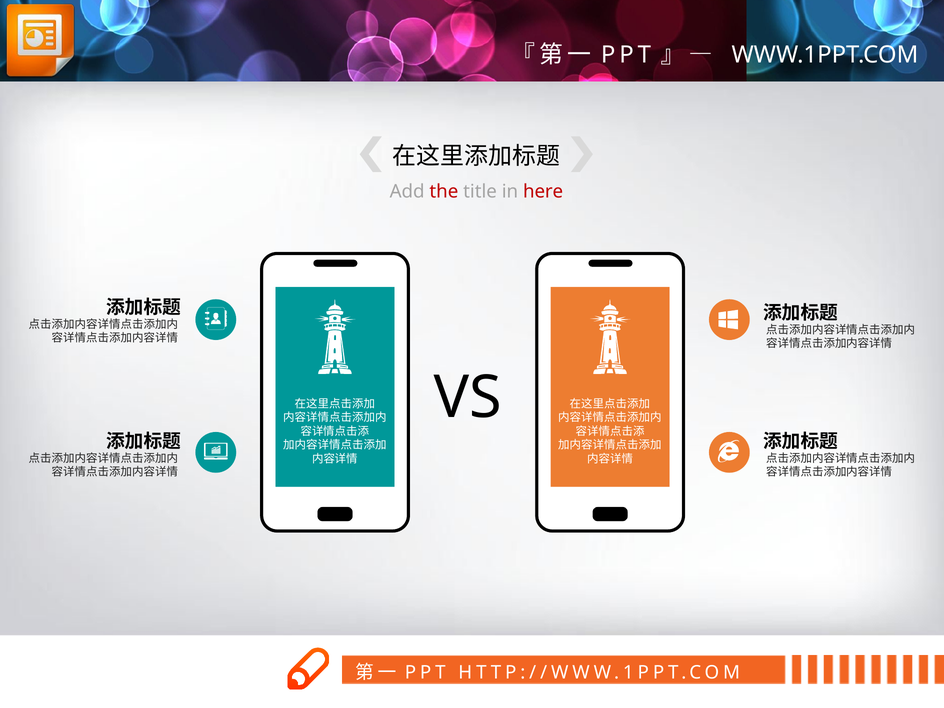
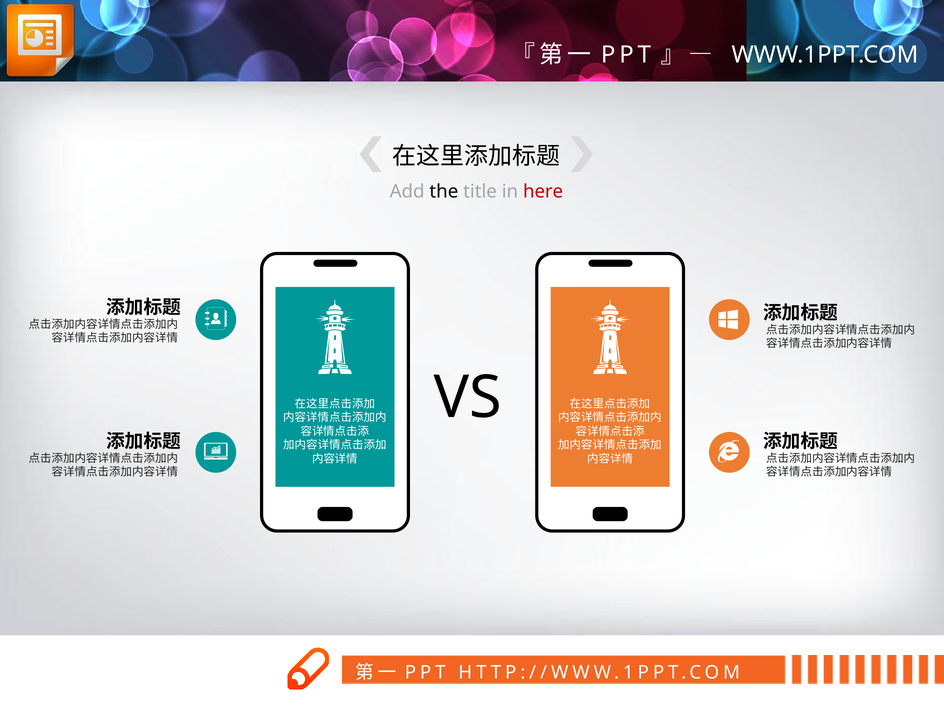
the colour: red -> black
